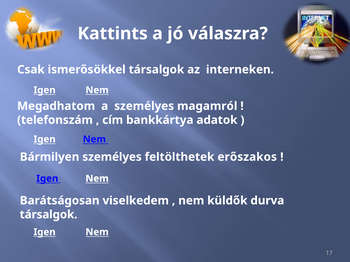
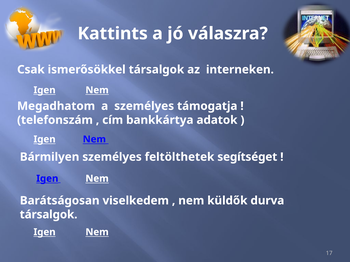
magamról: magamról -> támogatja
erőszakos: erőszakos -> segítséget
